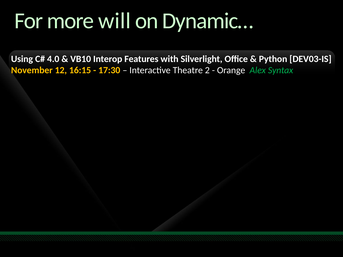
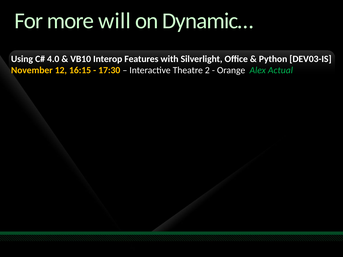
Syntax: Syntax -> Actual
